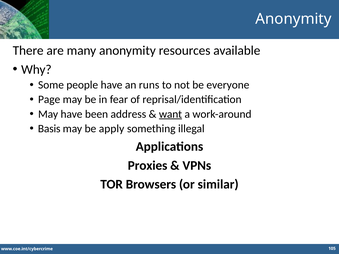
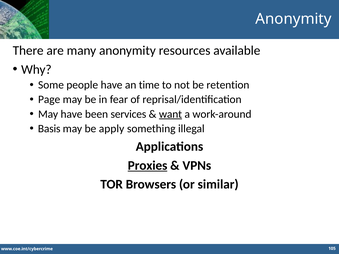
runs: runs -> time
everyone: everyone -> retention
address: address -> services
Proxies underline: none -> present
